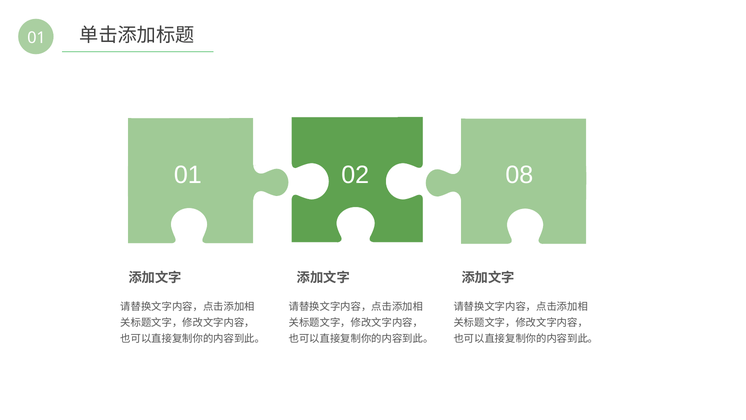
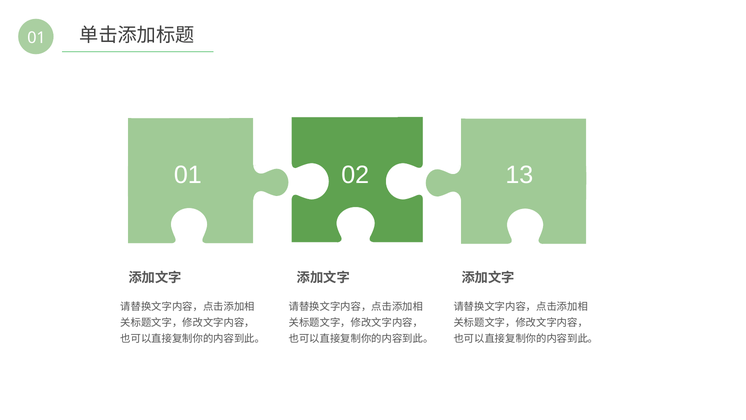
08: 08 -> 13
